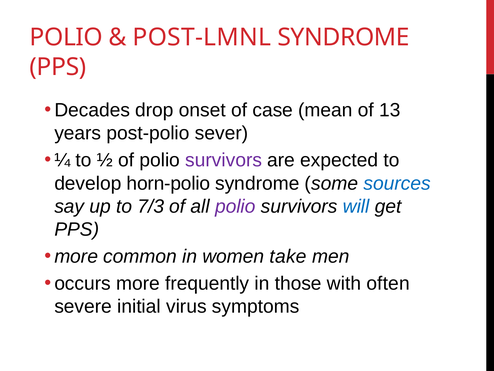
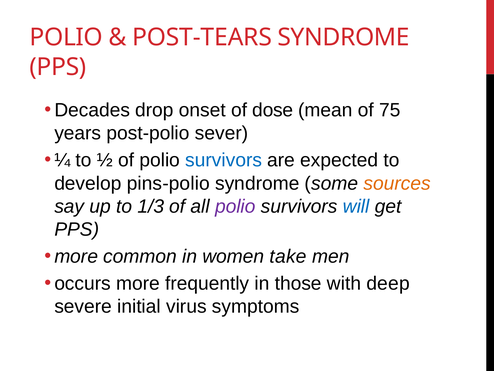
POST-LMNL: POST-LMNL -> POST-TEARS
case: case -> dose
13: 13 -> 75
survivors at (224, 160) colour: purple -> blue
horn-polio: horn-polio -> pins-polio
sources colour: blue -> orange
7/3: 7/3 -> 1/3
often: often -> deep
